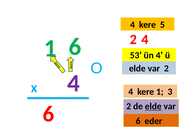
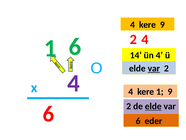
kere 5: 5 -> 9
53: 53 -> 14
var at (154, 68) underline: none -> present
1 3: 3 -> 9
